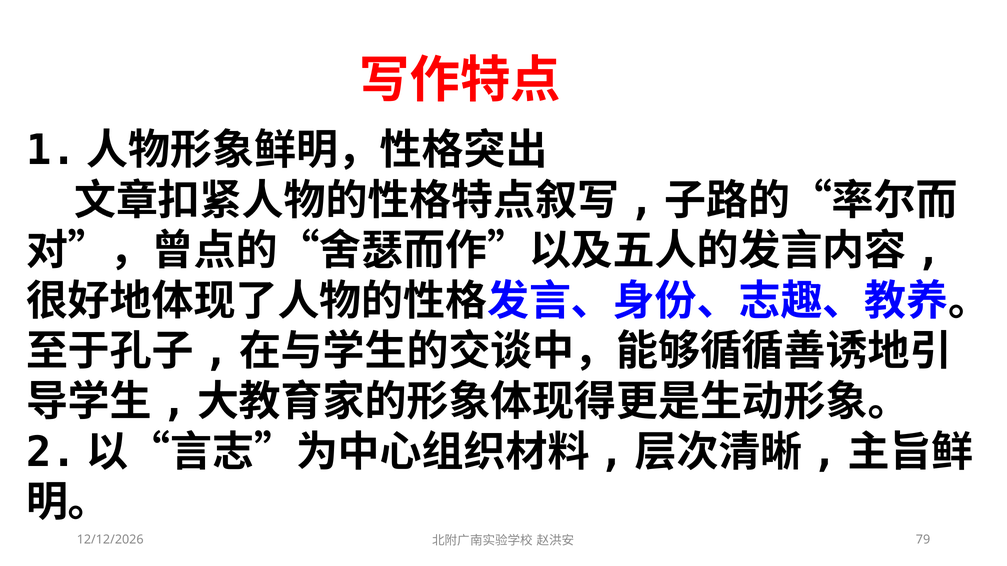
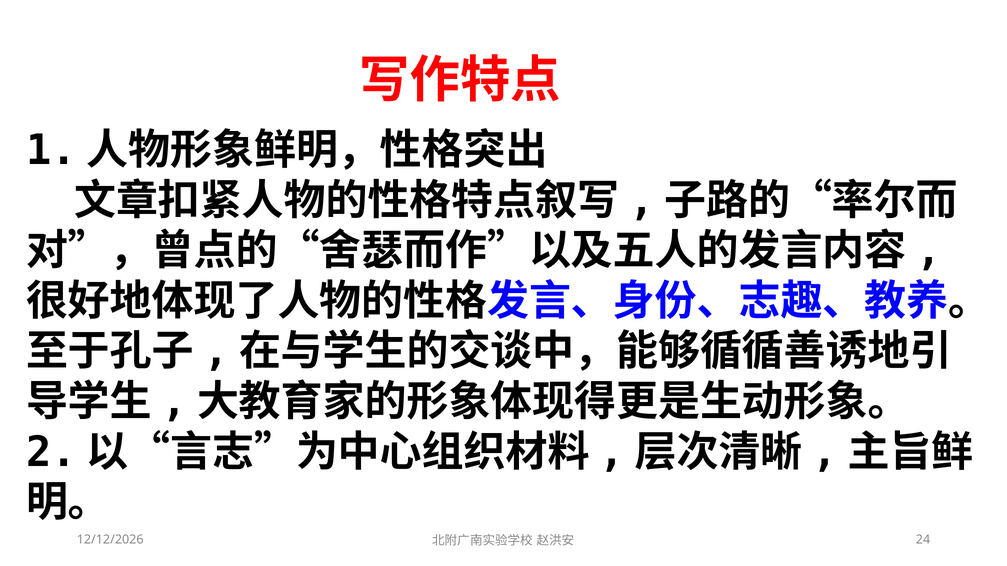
79: 79 -> 24
